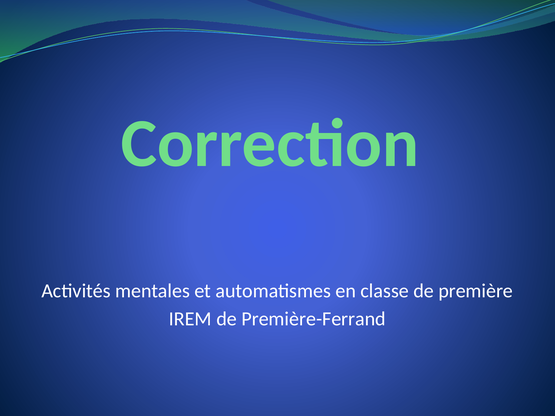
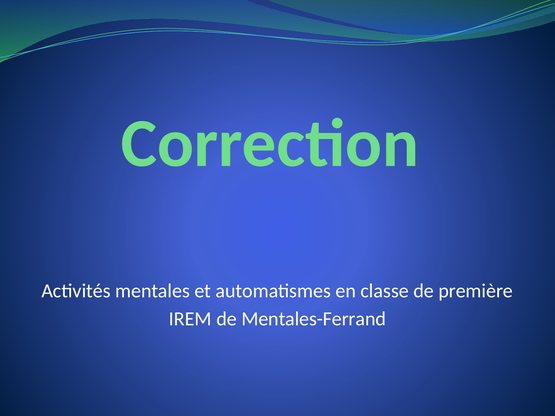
Première-Ferrand: Première-Ferrand -> Mentales-Ferrand
